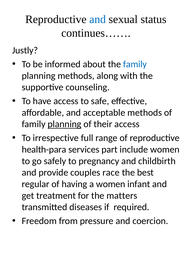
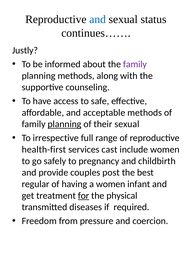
family at (135, 64) colour: blue -> purple
their access: access -> sexual
health-para: health-para -> health-first
part: part -> cast
race: race -> post
for underline: none -> present
matters: matters -> physical
